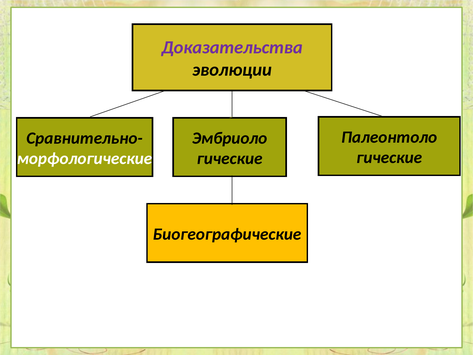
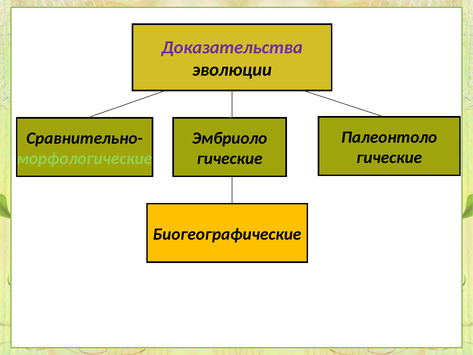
морфологические colour: white -> light green
